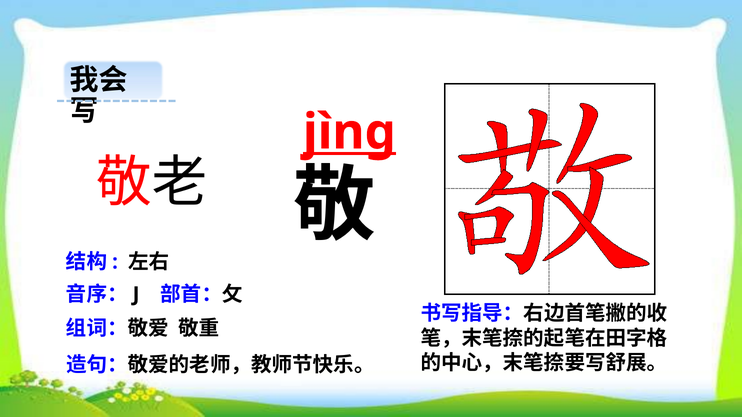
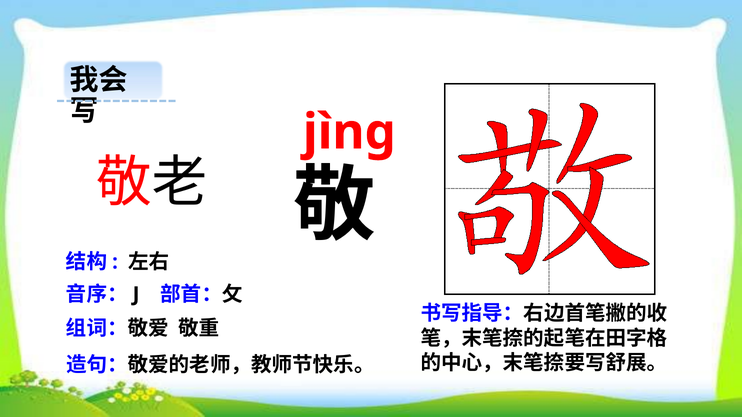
jìng underline: present -> none
